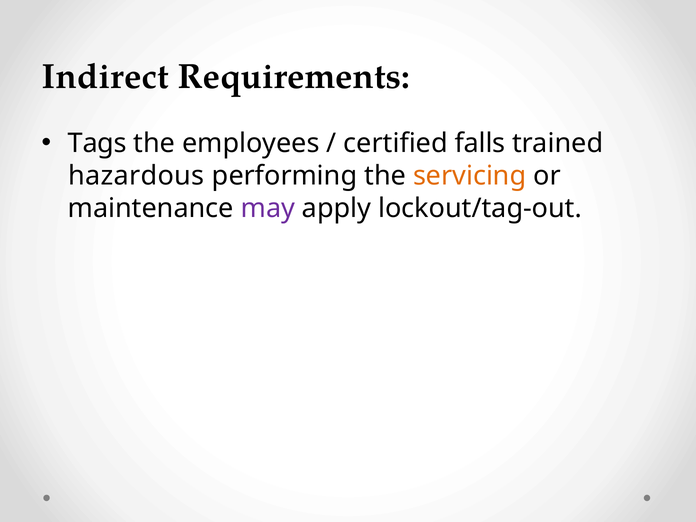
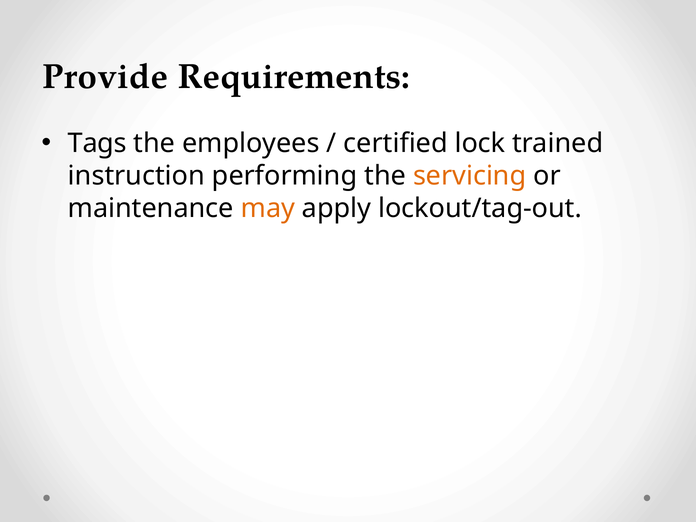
Indirect: Indirect -> Provide
falls: falls -> lock
hazardous: hazardous -> instruction
may colour: purple -> orange
